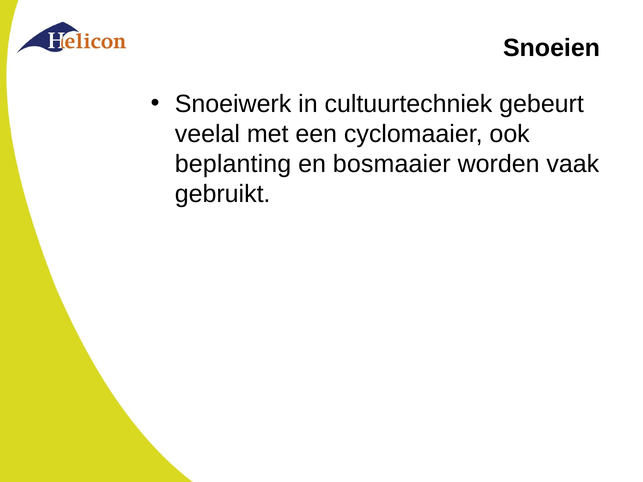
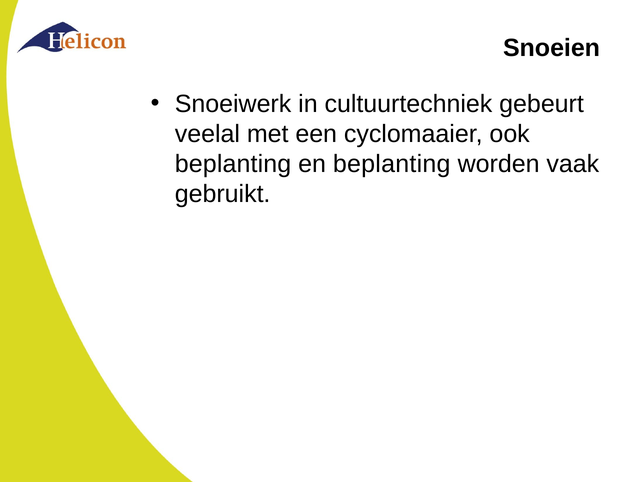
en bosmaaier: bosmaaier -> beplanting
